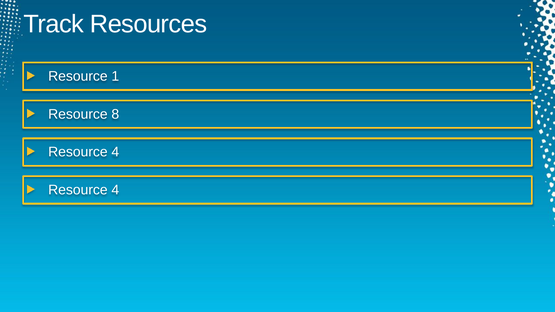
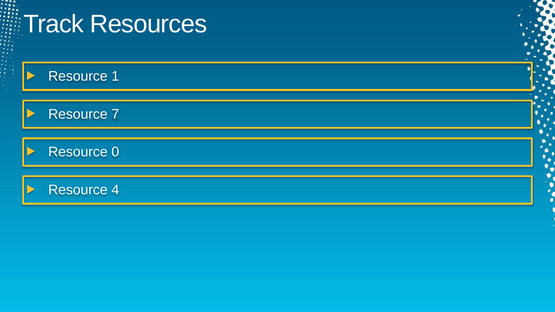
8: 8 -> 7
4 at (115, 152): 4 -> 0
